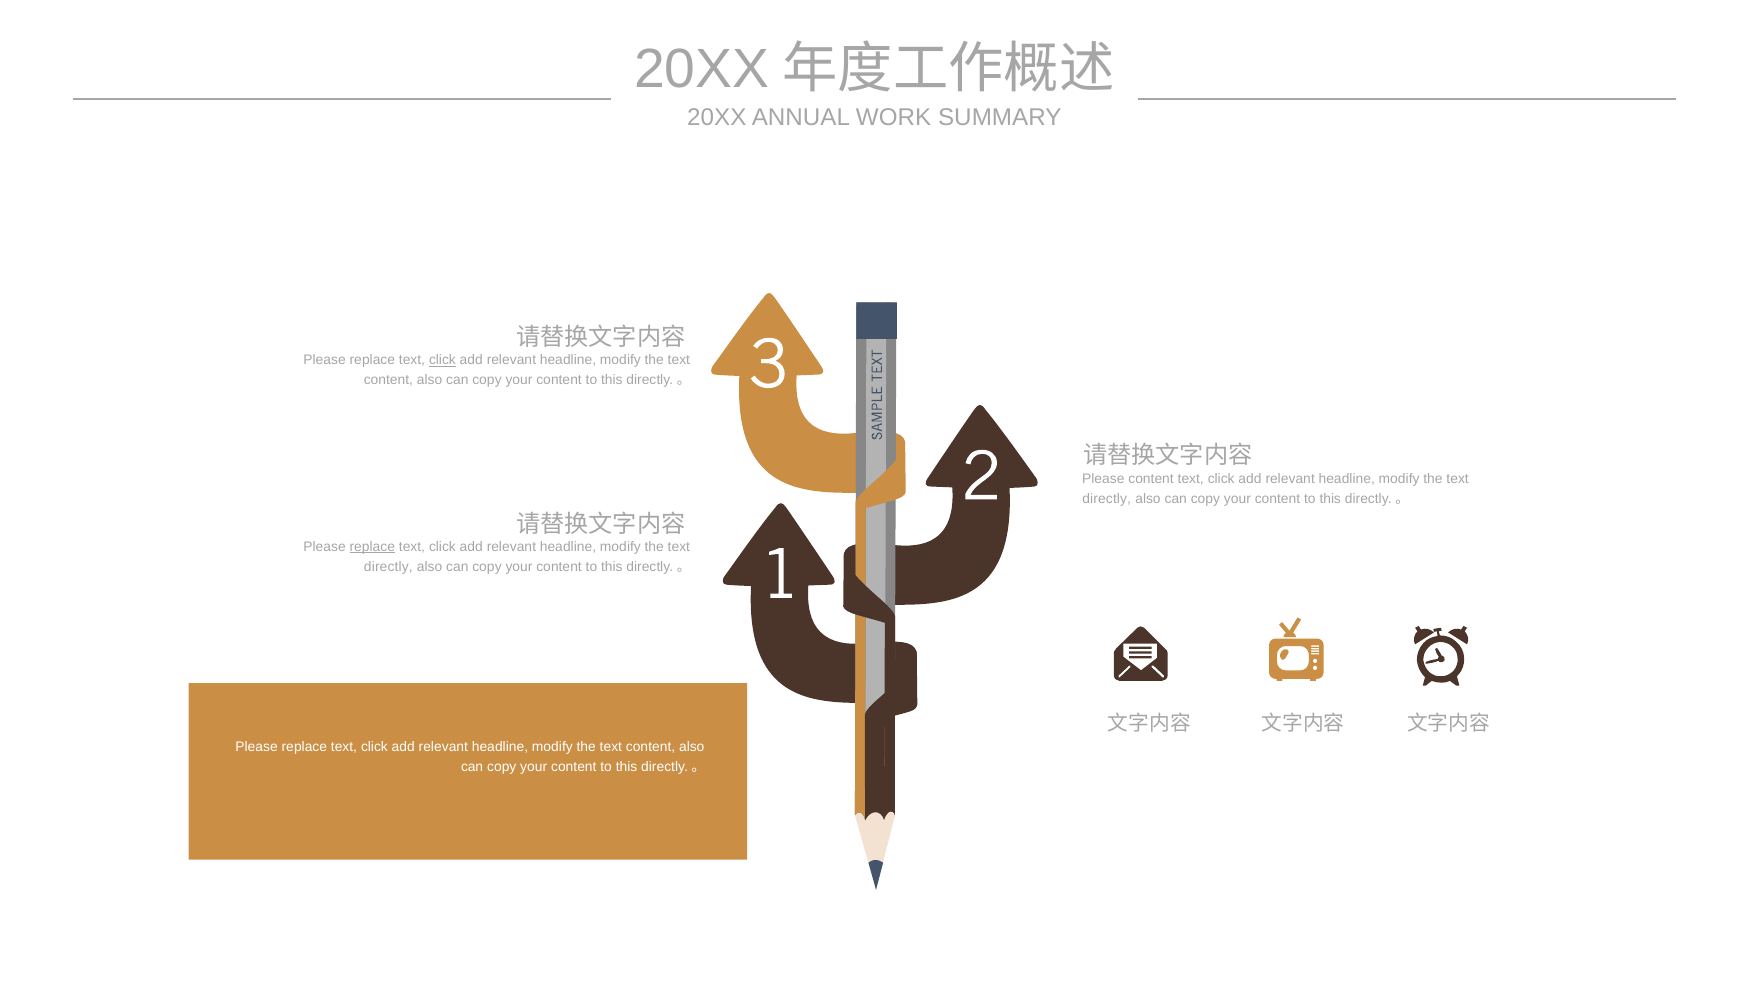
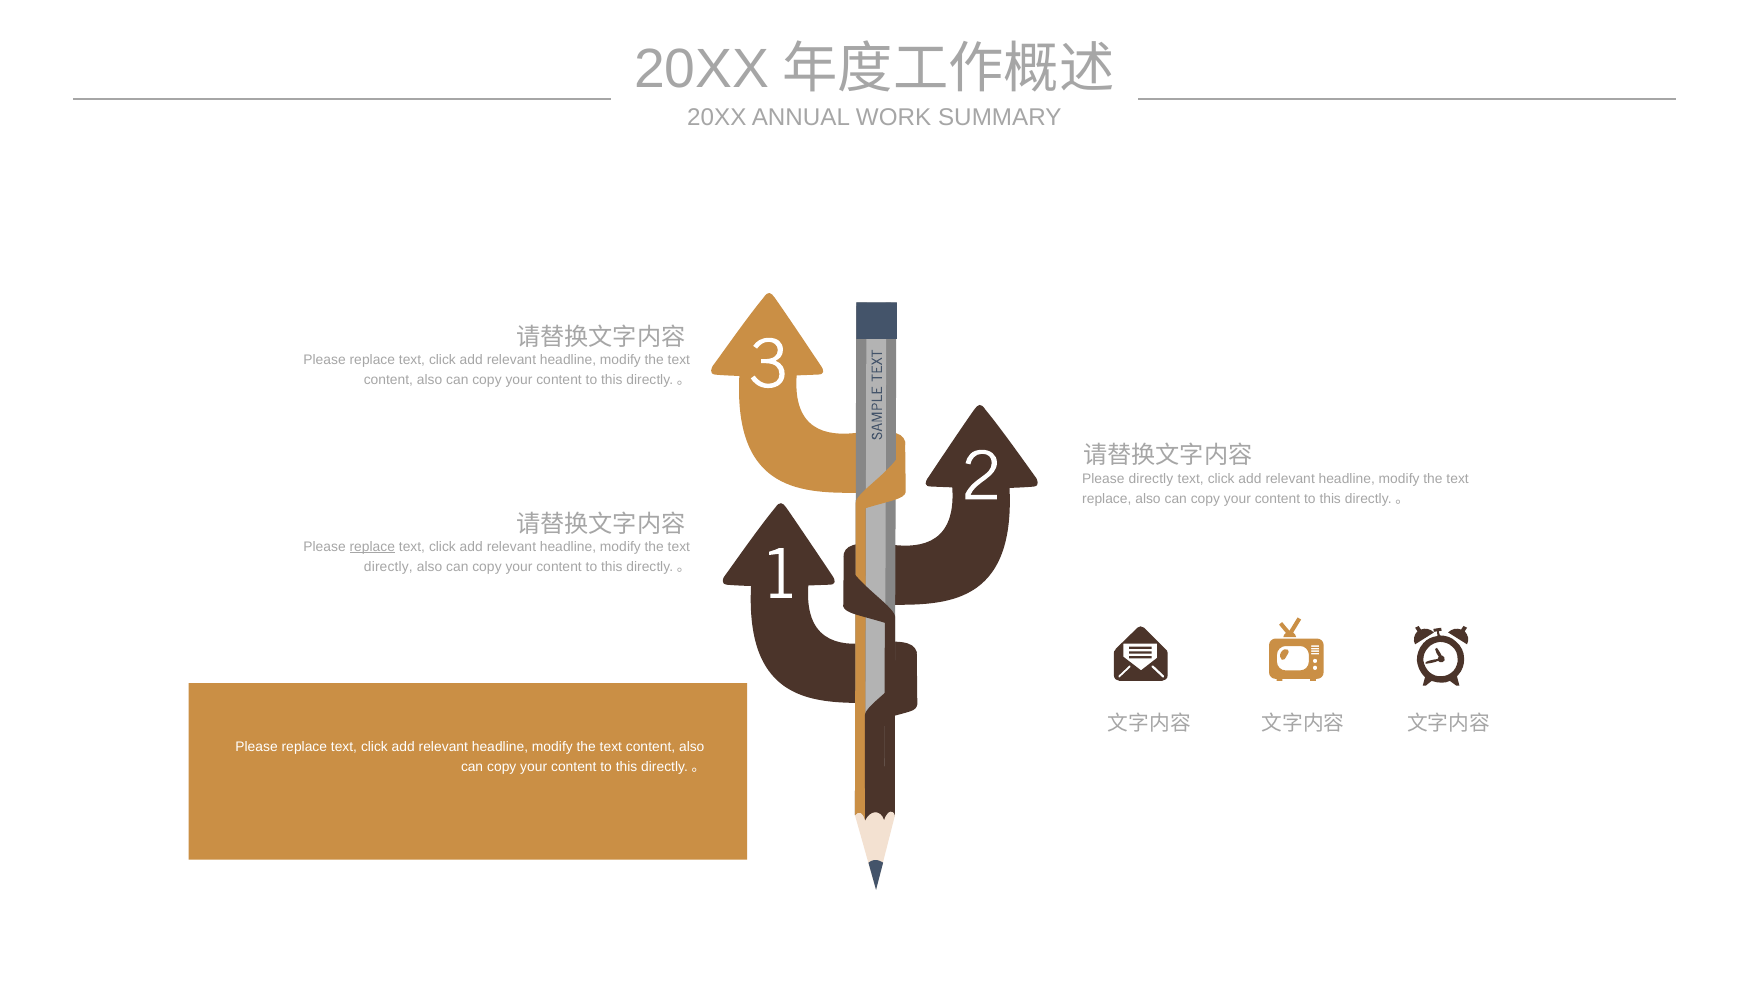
click at (442, 360) underline: present -> none
Please content: content -> directly
directly at (1107, 498): directly -> replace
